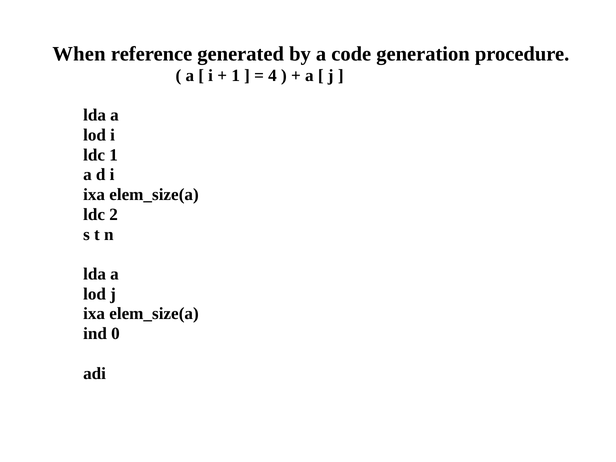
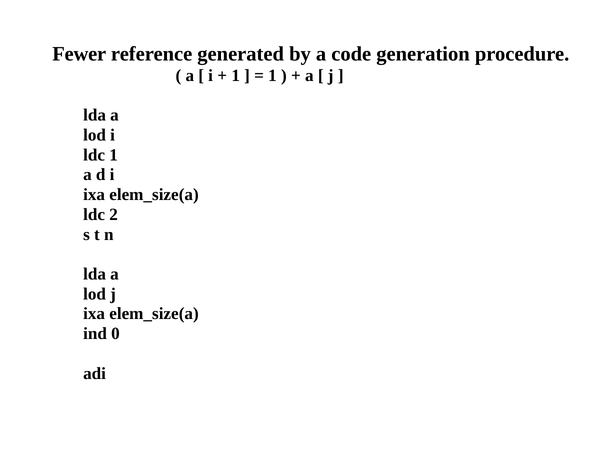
When: When -> Fewer
4 at (272, 76): 4 -> 1
